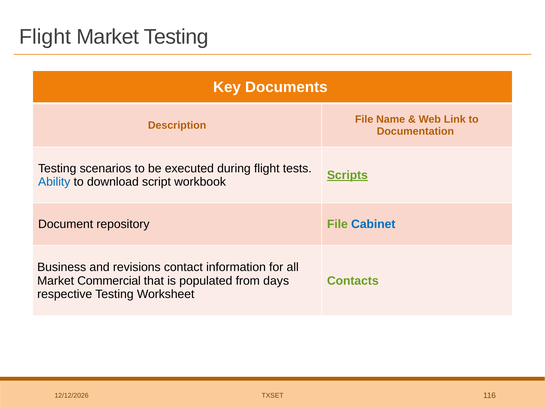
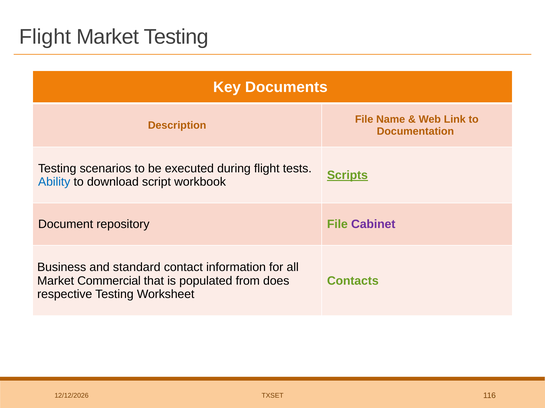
Cabinet colour: blue -> purple
revisions: revisions -> standard
days: days -> does
